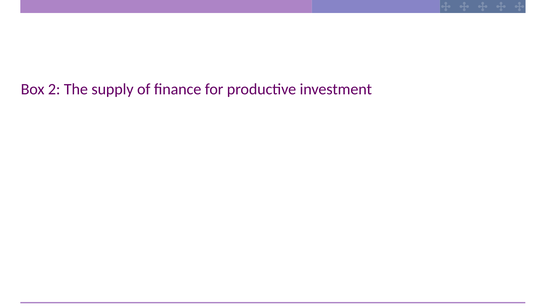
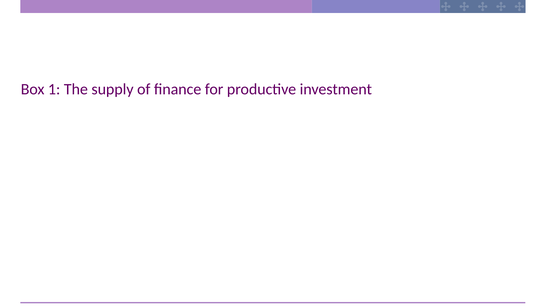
2: 2 -> 1
